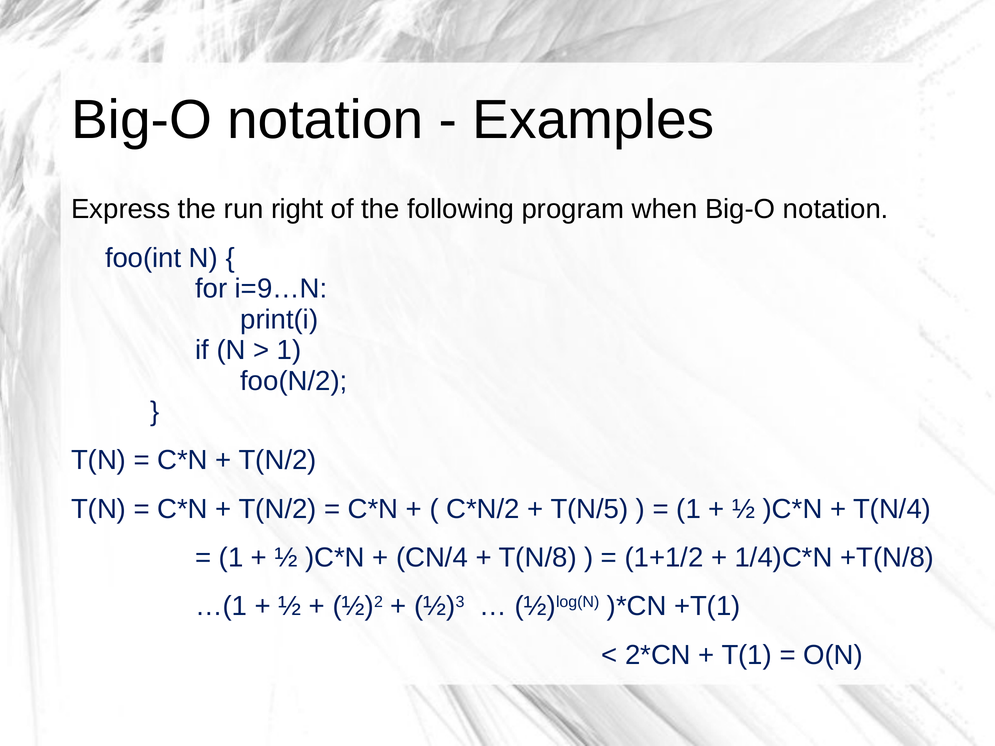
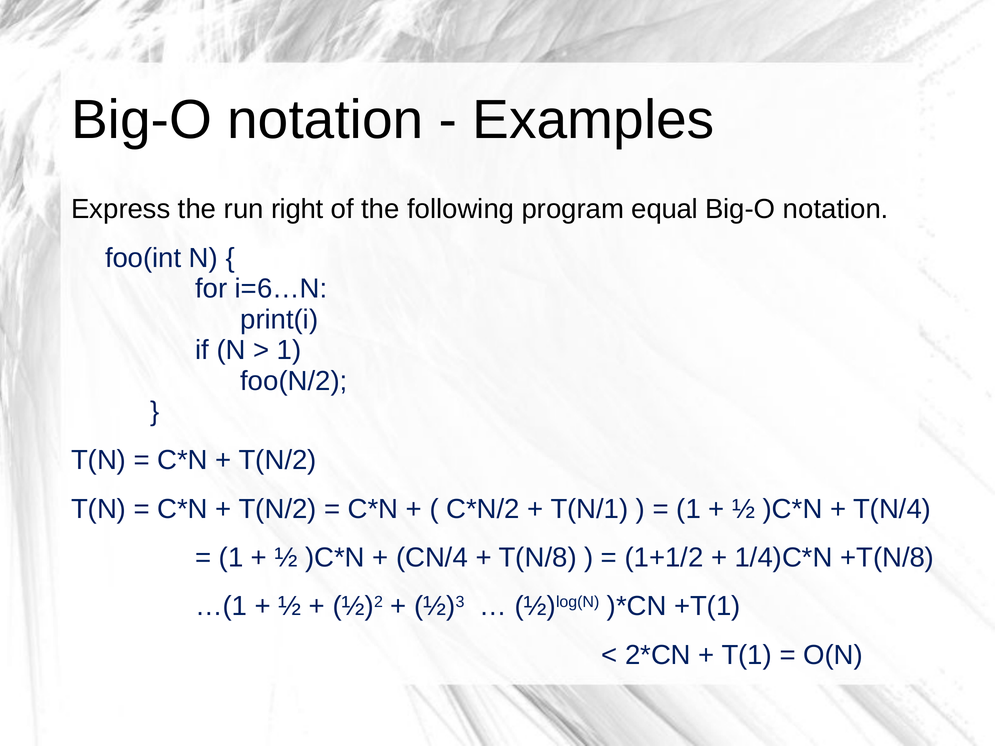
when: when -> equal
i=9…N: i=9…N -> i=6…N
T(N/5: T(N/5 -> T(N/1
